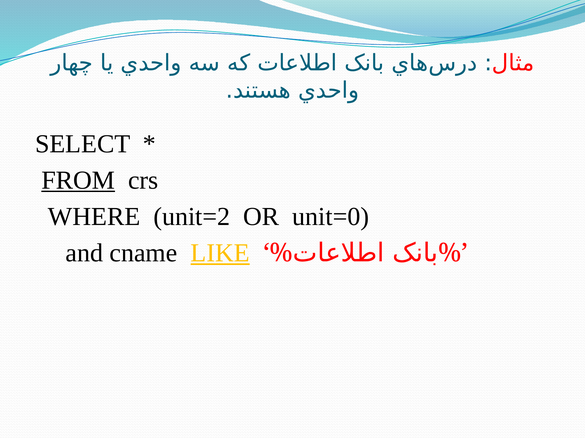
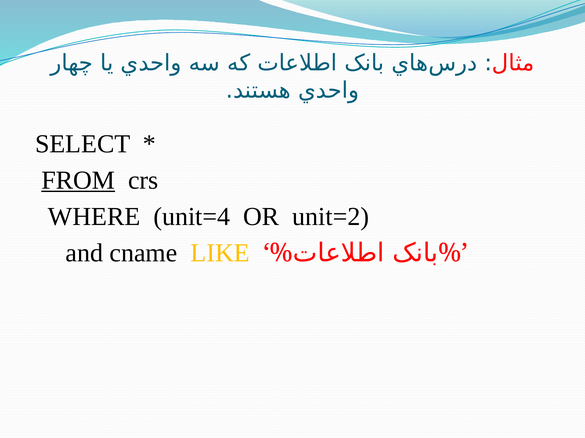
unit=2: unit=2 -> unit=4
unit=0: unit=0 -> unit=2
LIKE underline: present -> none
